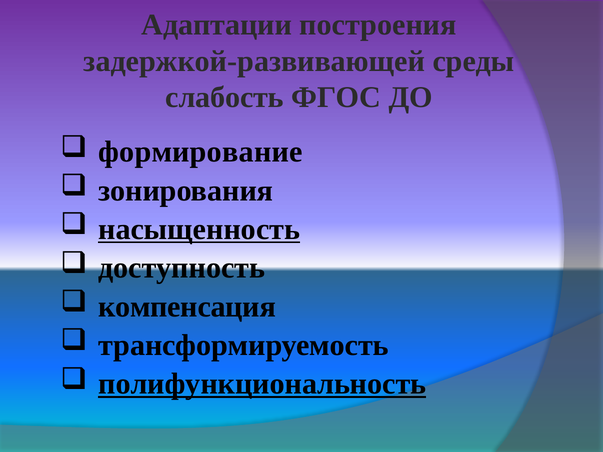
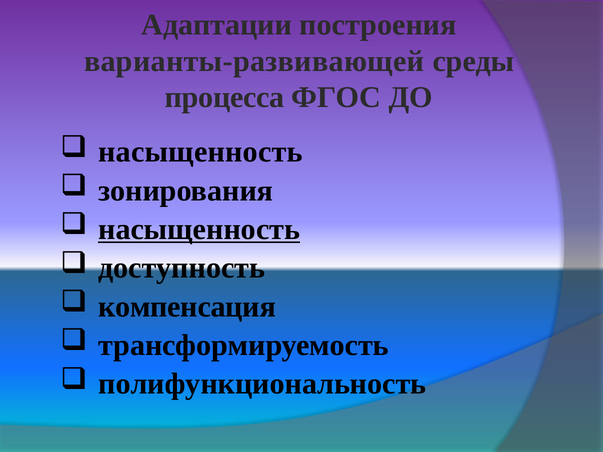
задержкой-развивающей: задержкой-развивающей -> варианты-развивающей
слабость: слабость -> процесса
формирование at (200, 152): формирование -> насыщенность
полифункциональность underline: present -> none
